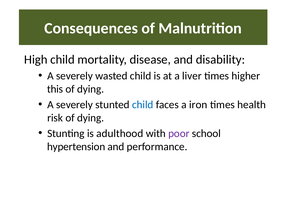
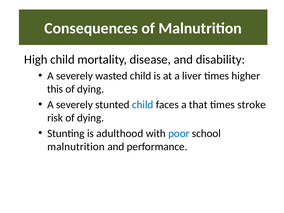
iron: iron -> that
health: health -> stroke
poor colour: purple -> blue
hypertension at (76, 147): hypertension -> malnutrition
